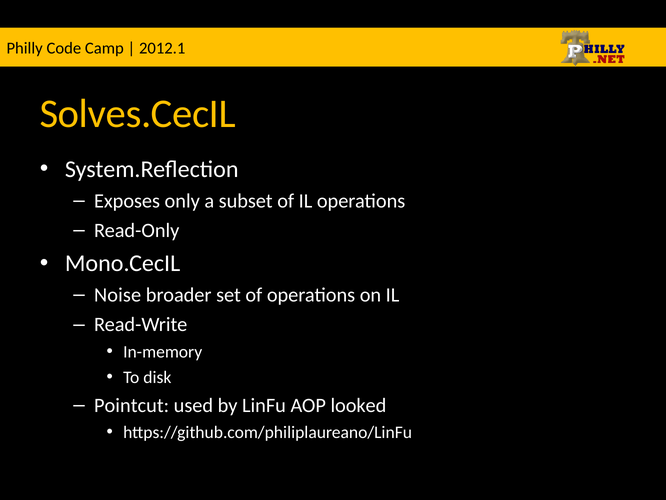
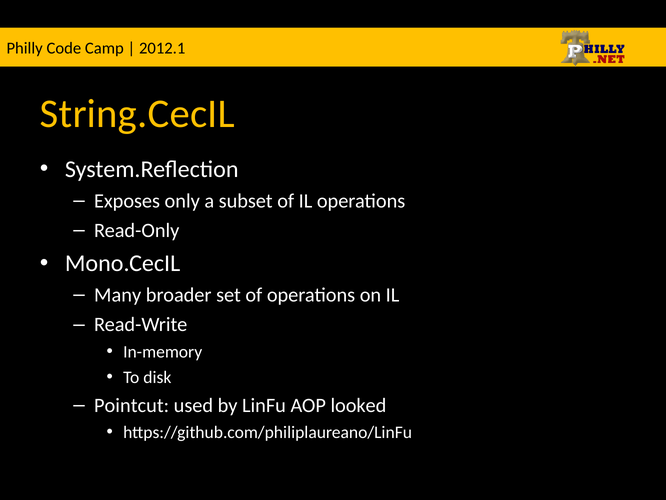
Solves.CecIL: Solves.CecIL -> String.CecIL
Noise: Noise -> Many
